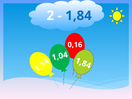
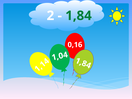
1,84 colour: blue -> green
